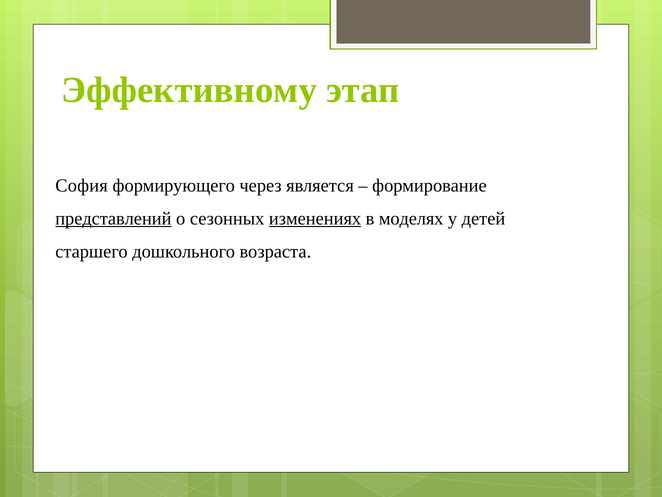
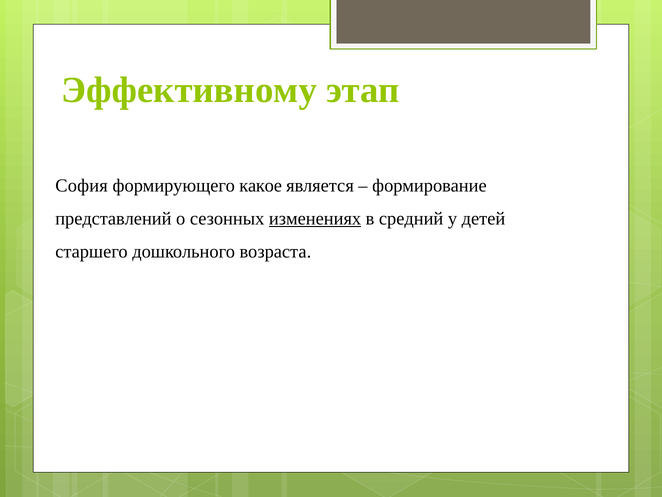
через: через -> какое
представлений underline: present -> none
моделях: моделях -> средний
